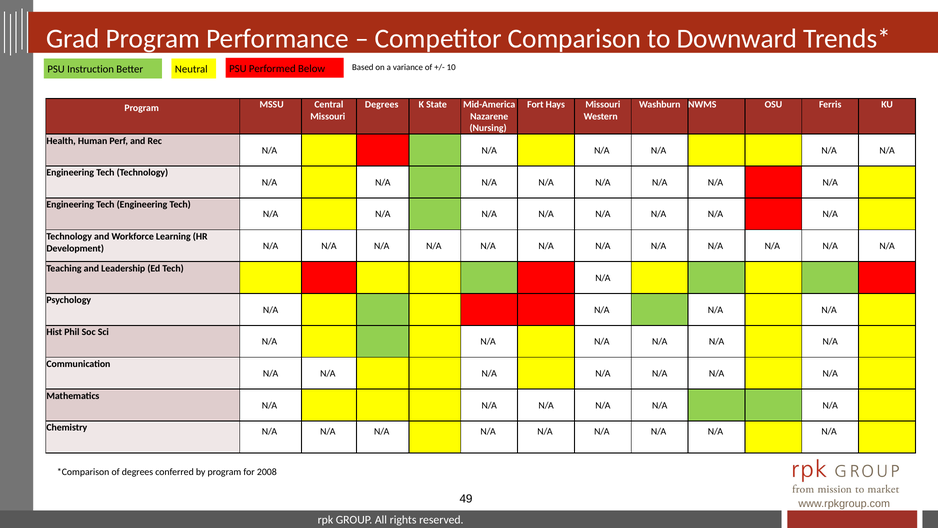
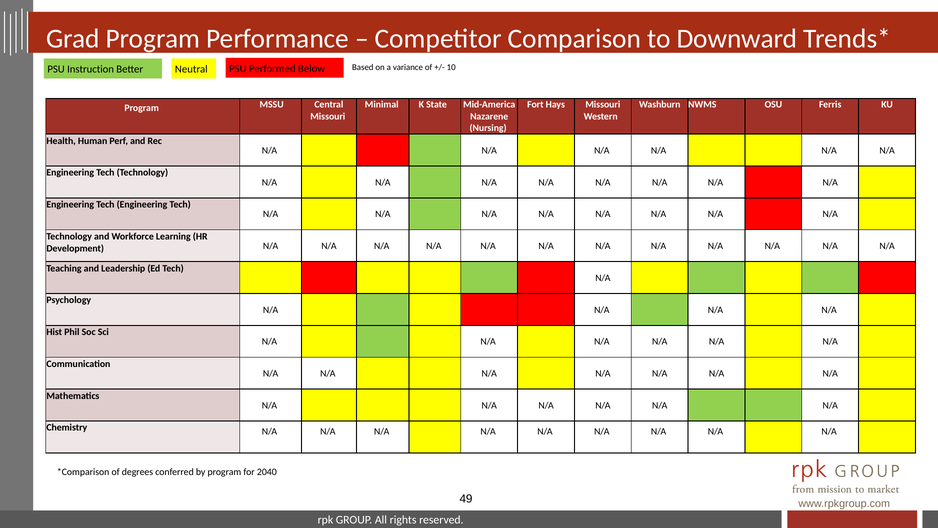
Degrees at (382, 104): Degrees -> Minimal
2008: 2008 -> 2040
